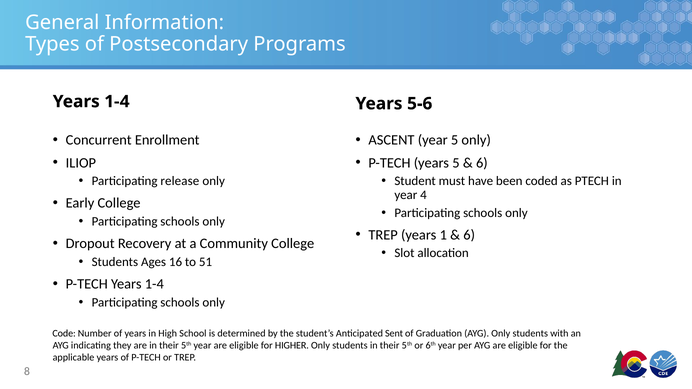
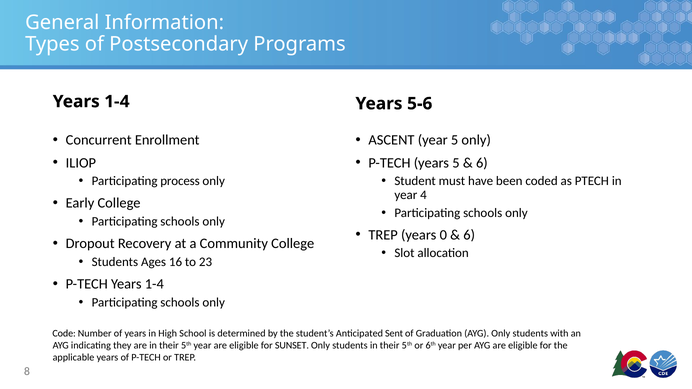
release: release -> process
1: 1 -> 0
51: 51 -> 23
HIGHER: HIGHER -> SUNSET
